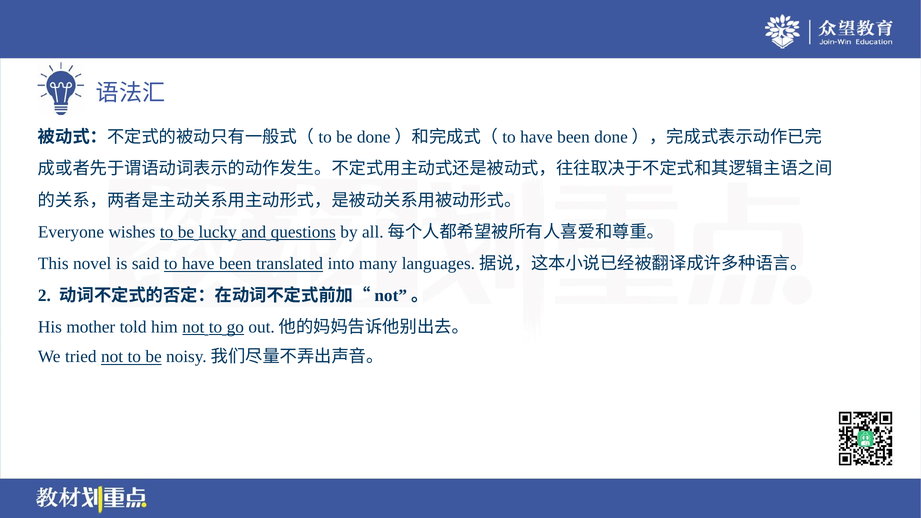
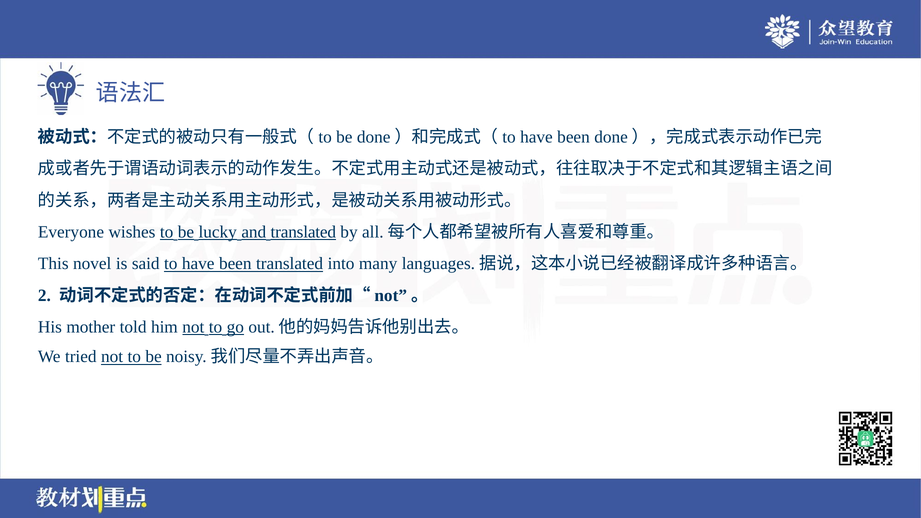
and questions: questions -> translated
